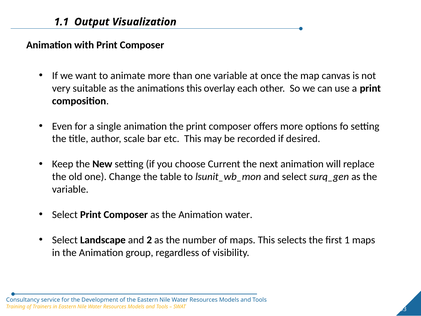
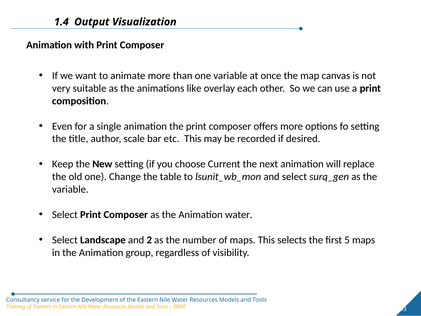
1.1: 1.1 -> 1.4
animations this: this -> like
1: 1 -> 5
